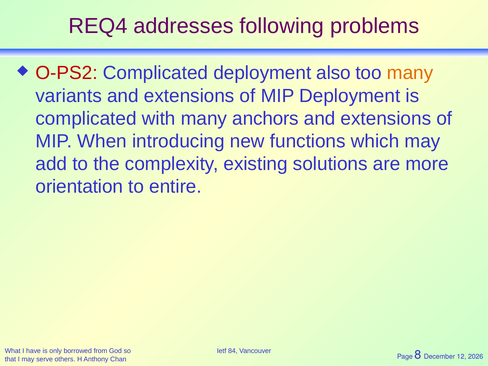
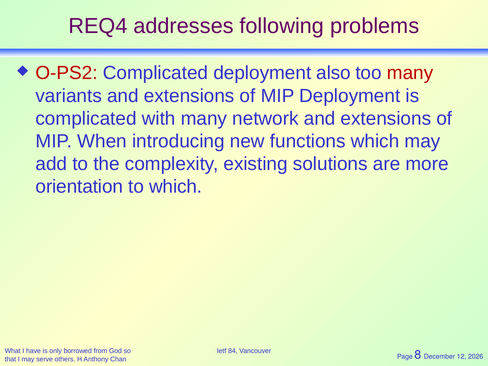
many at (410, 73) colour: orange -> red
anchors: anchors -> network
to entire: entire -> which
